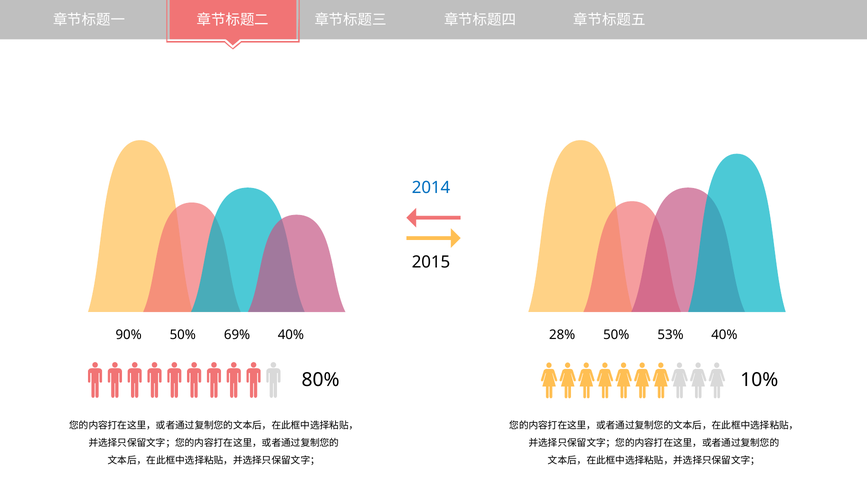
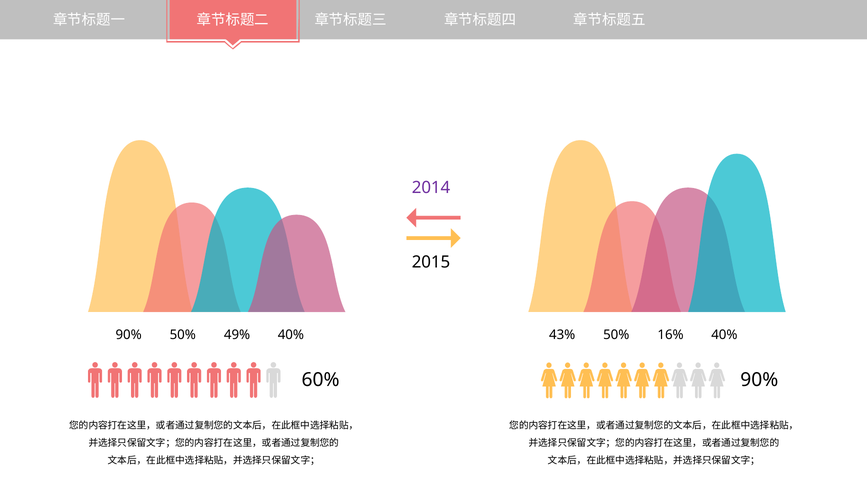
2014 colour: blue -> purple
69%: 69% -> 49%
28%: 28% -> 43%
53%: 53% -> 16%
80%: 80% -> 60%
10% at (759, 380): 10% -> 90%
